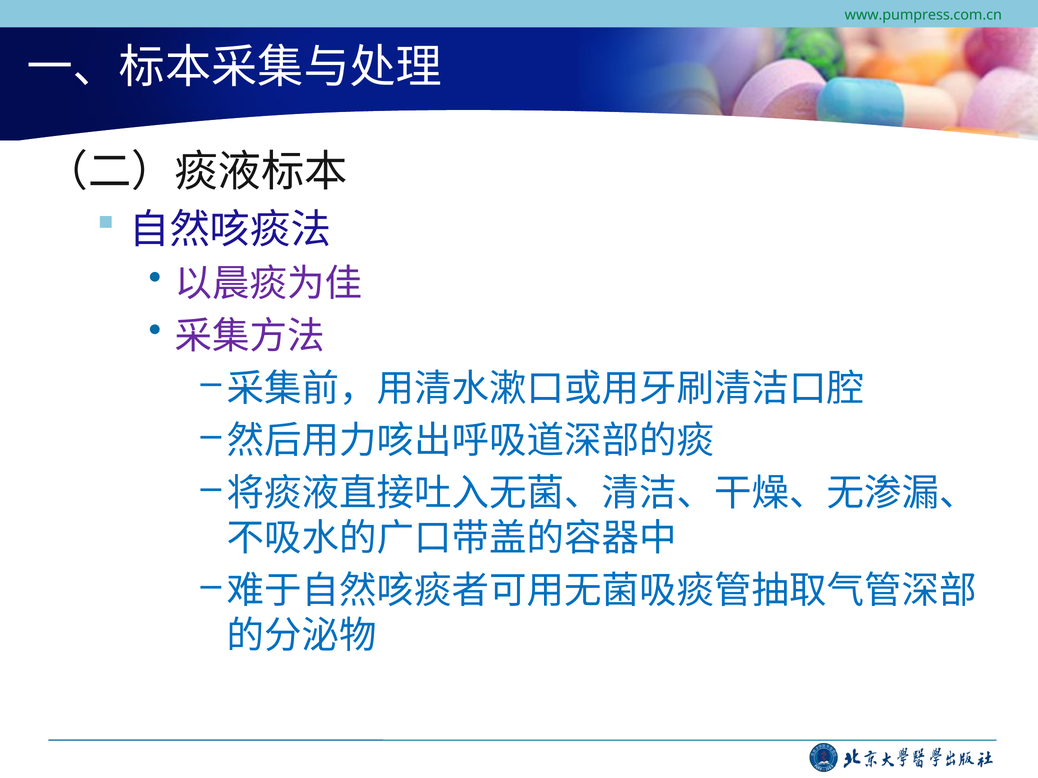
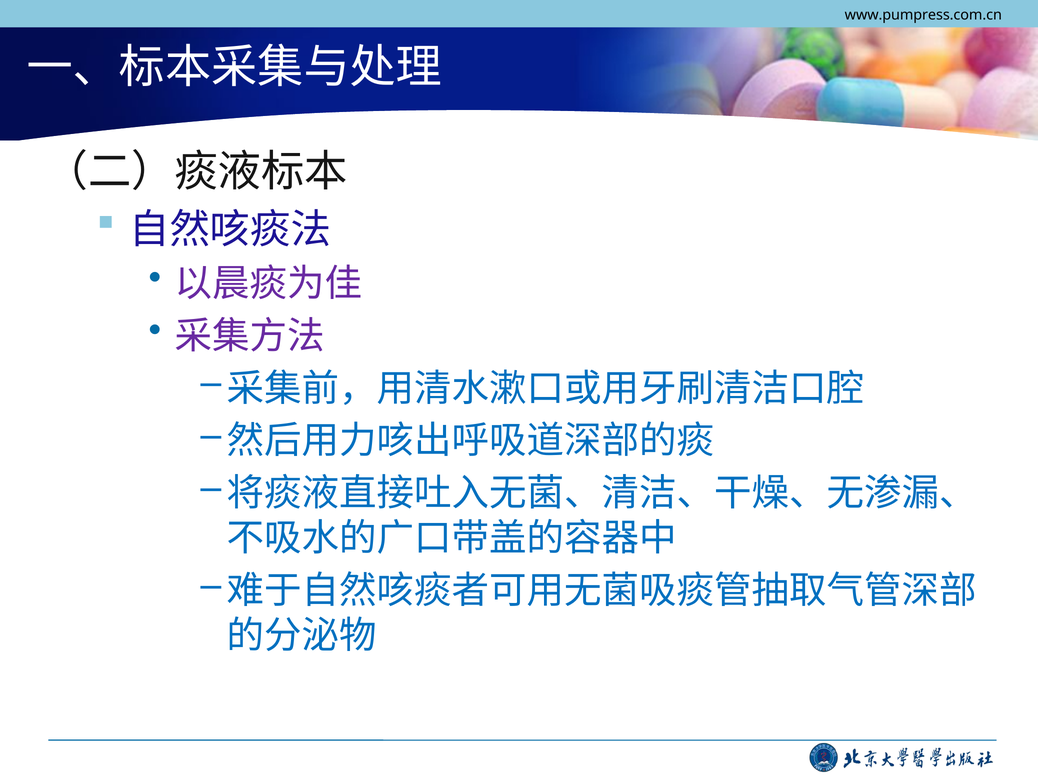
www.pumpress.com.cn colour: green -> black
